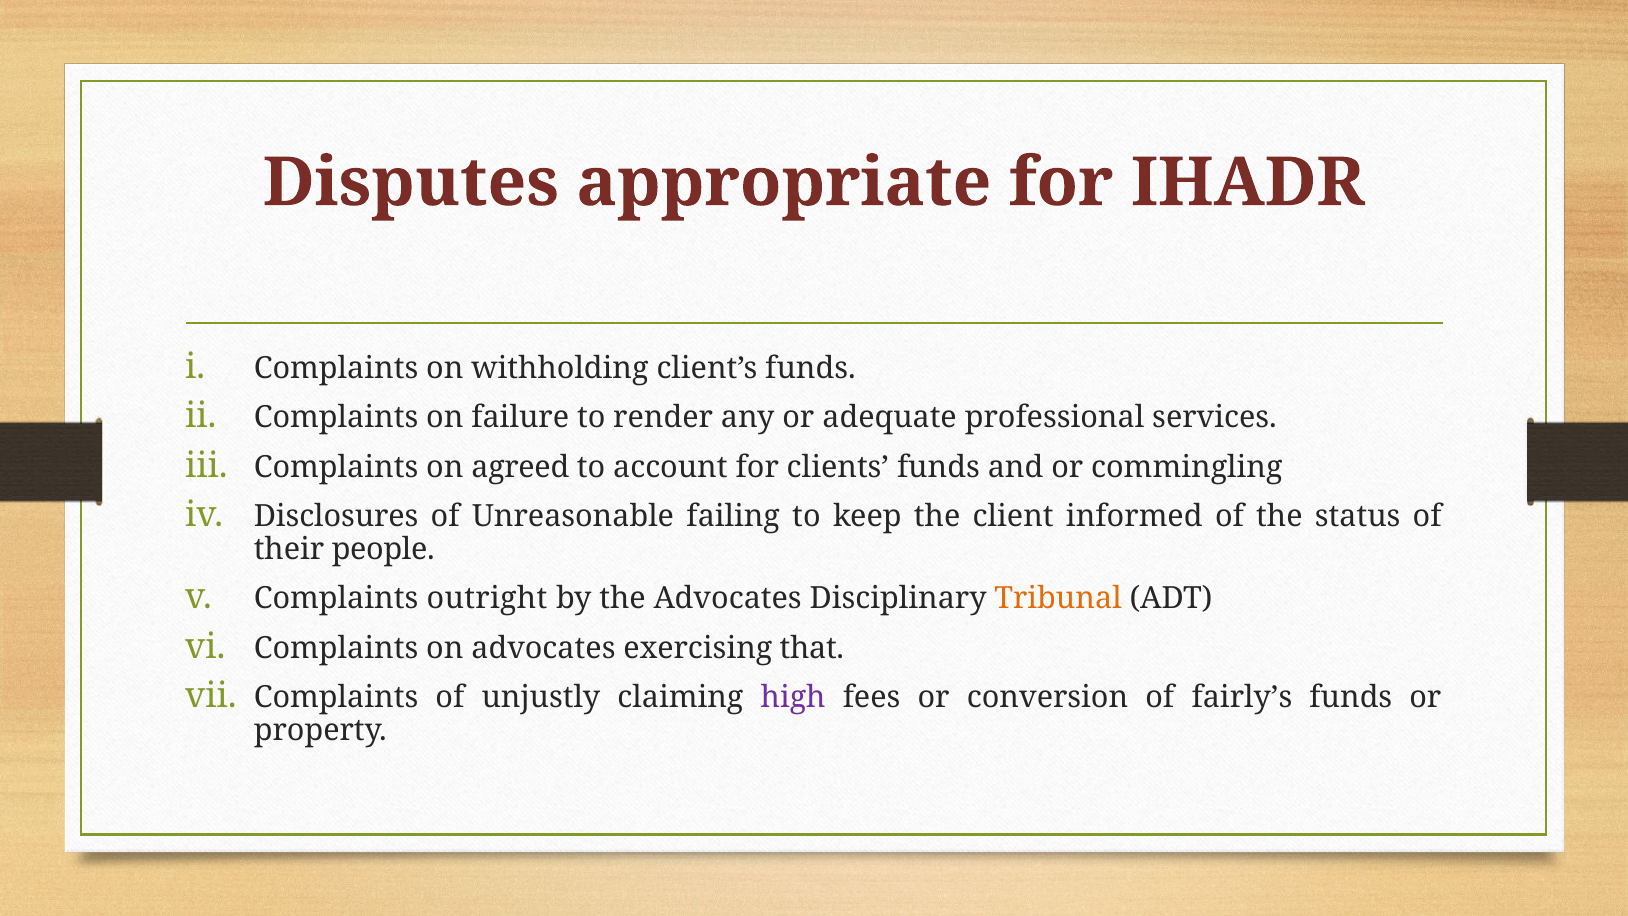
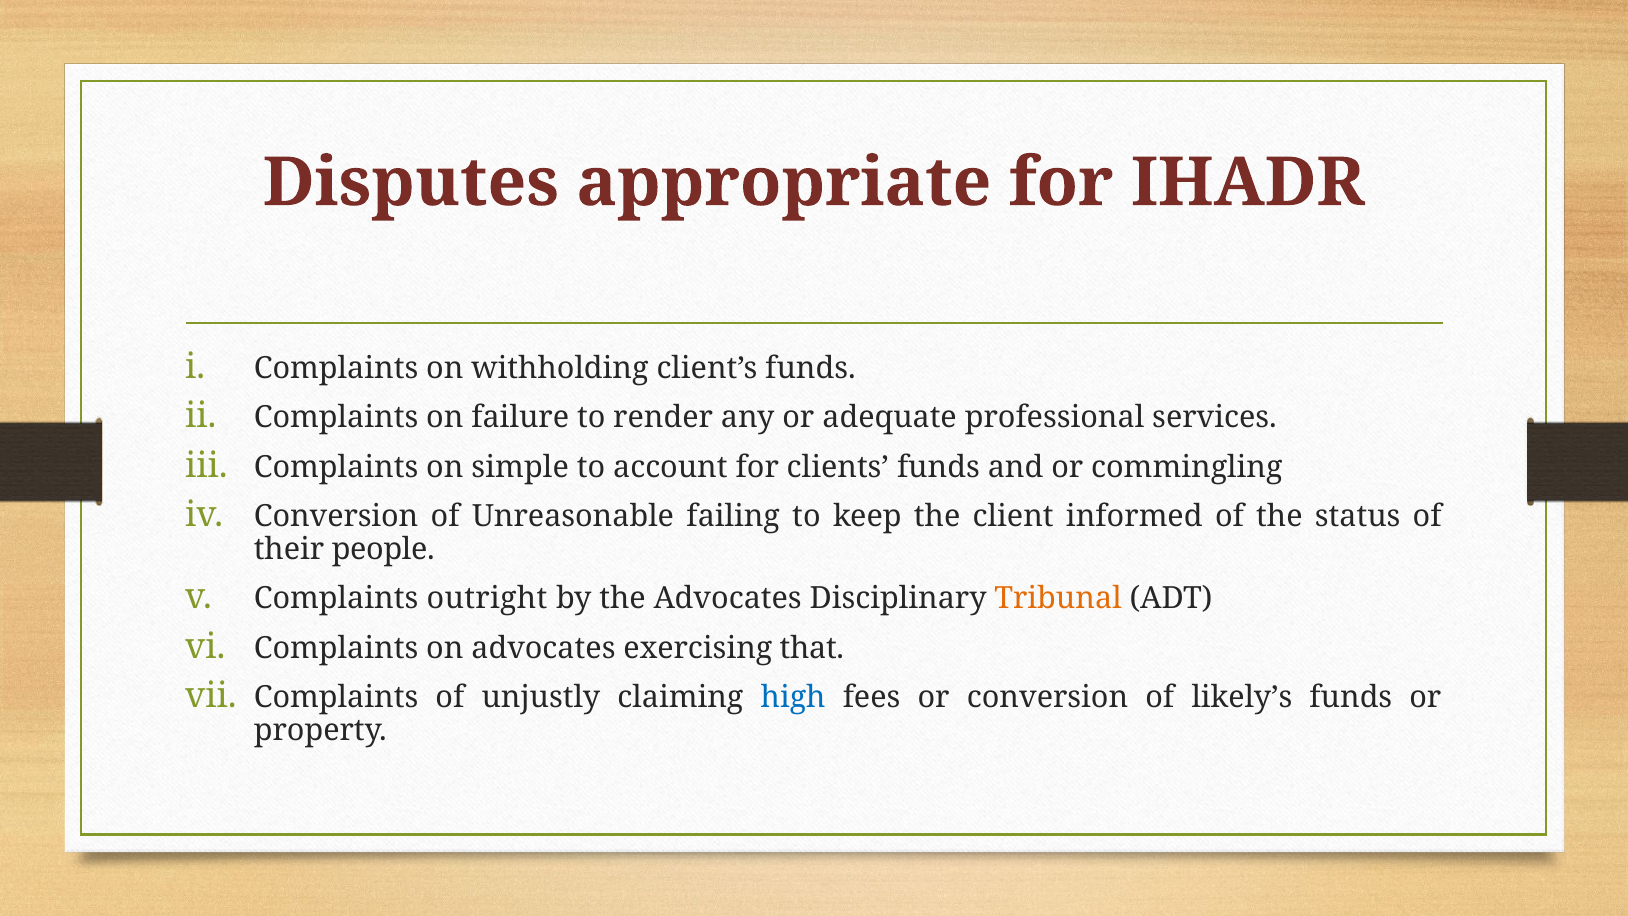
agreed: agreed -> simple
Disclosures at (336, 516): Disclosures -> Conversion
high colour: purple -> blue
fairly’s: fairly’s -> likely’s
